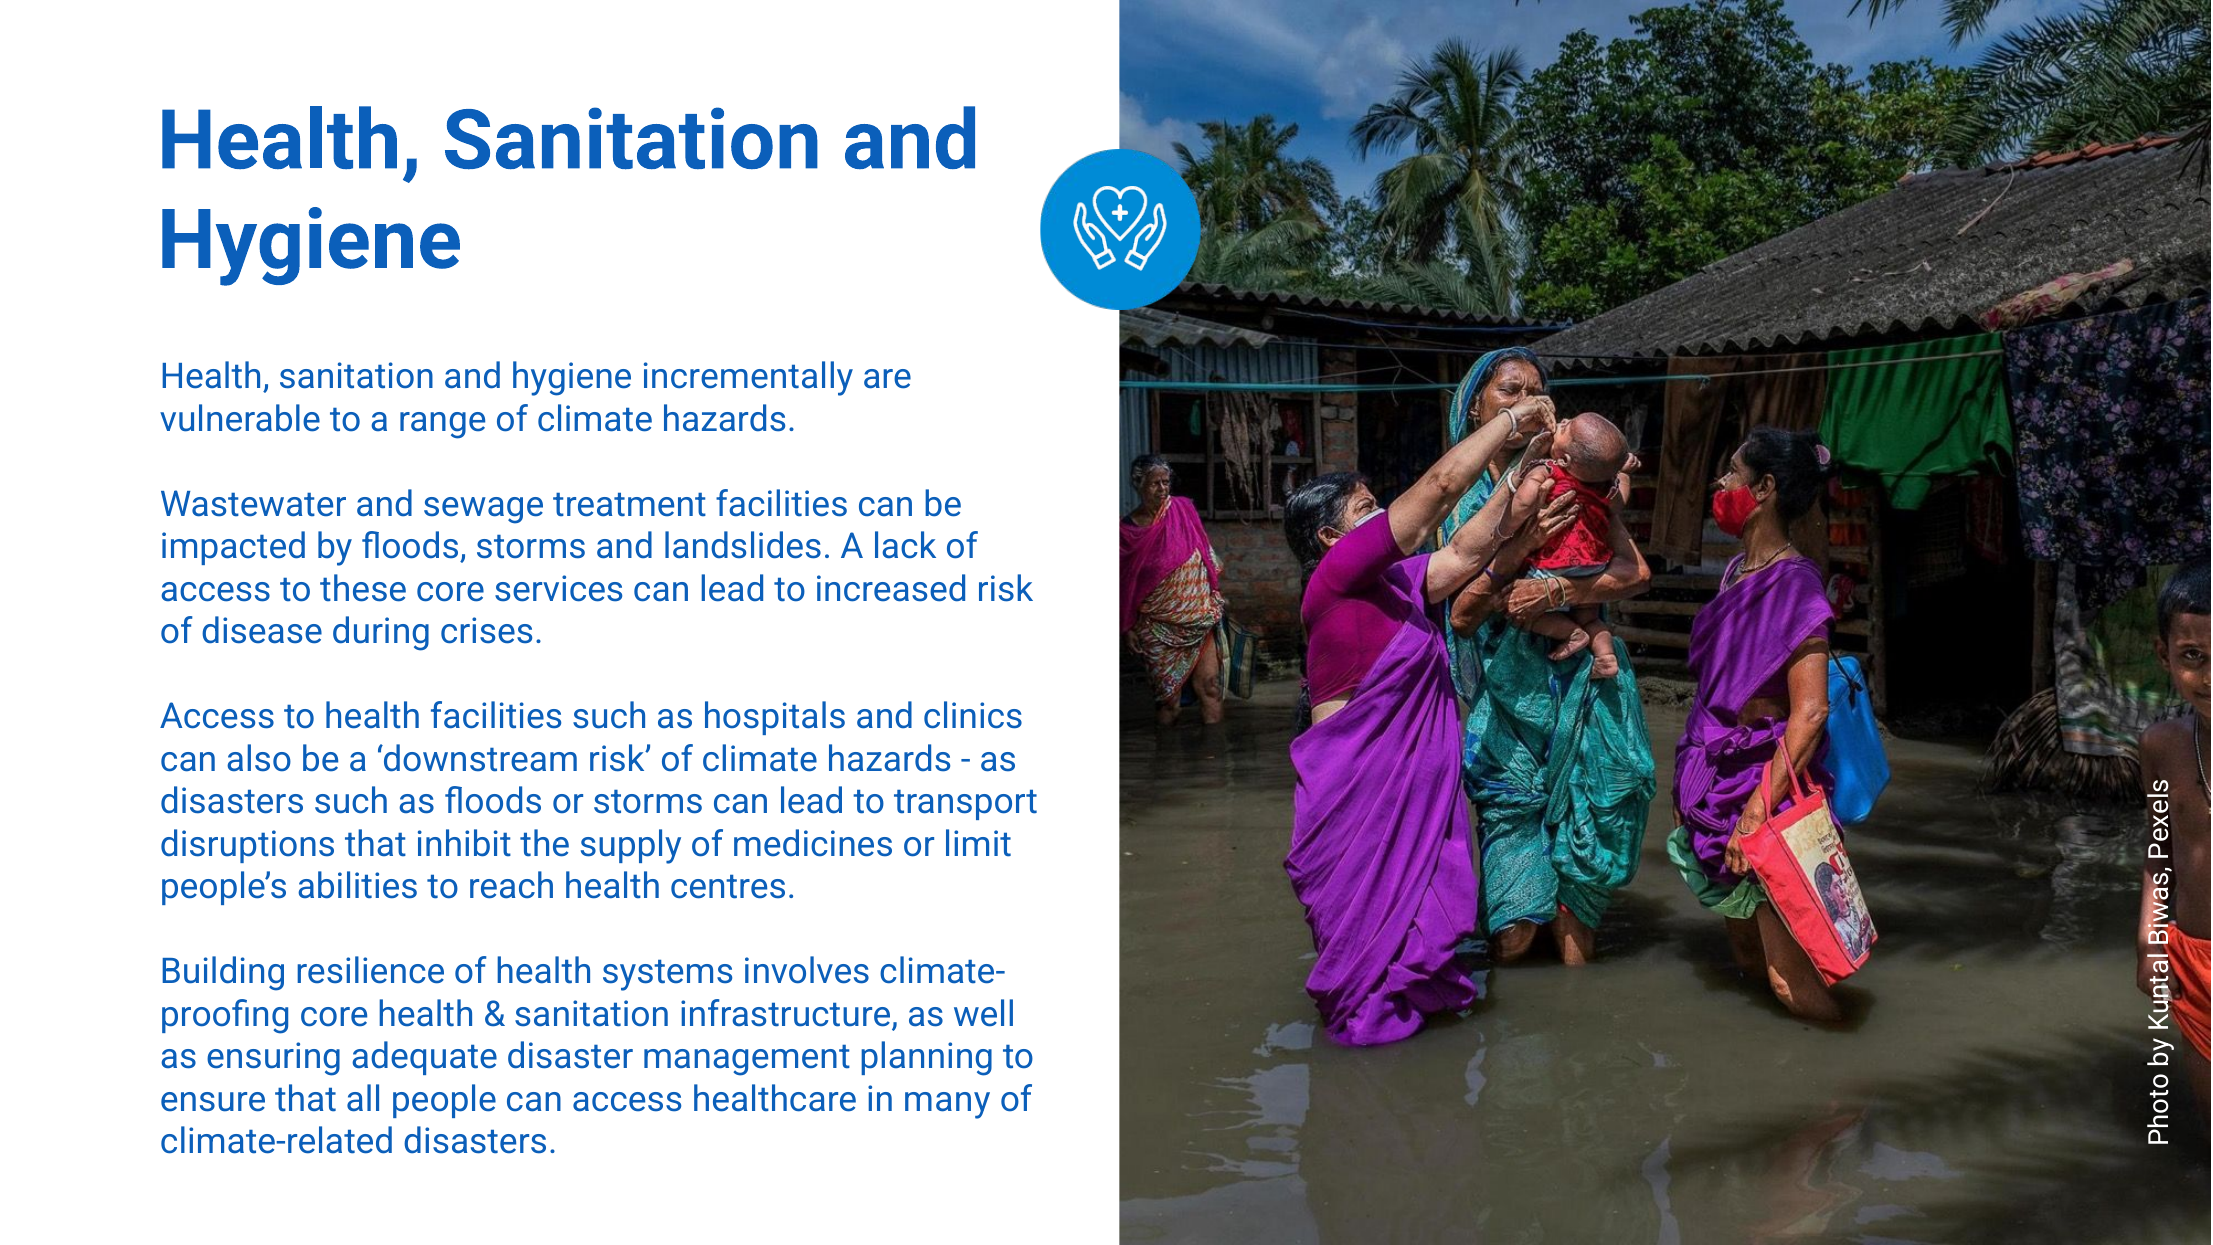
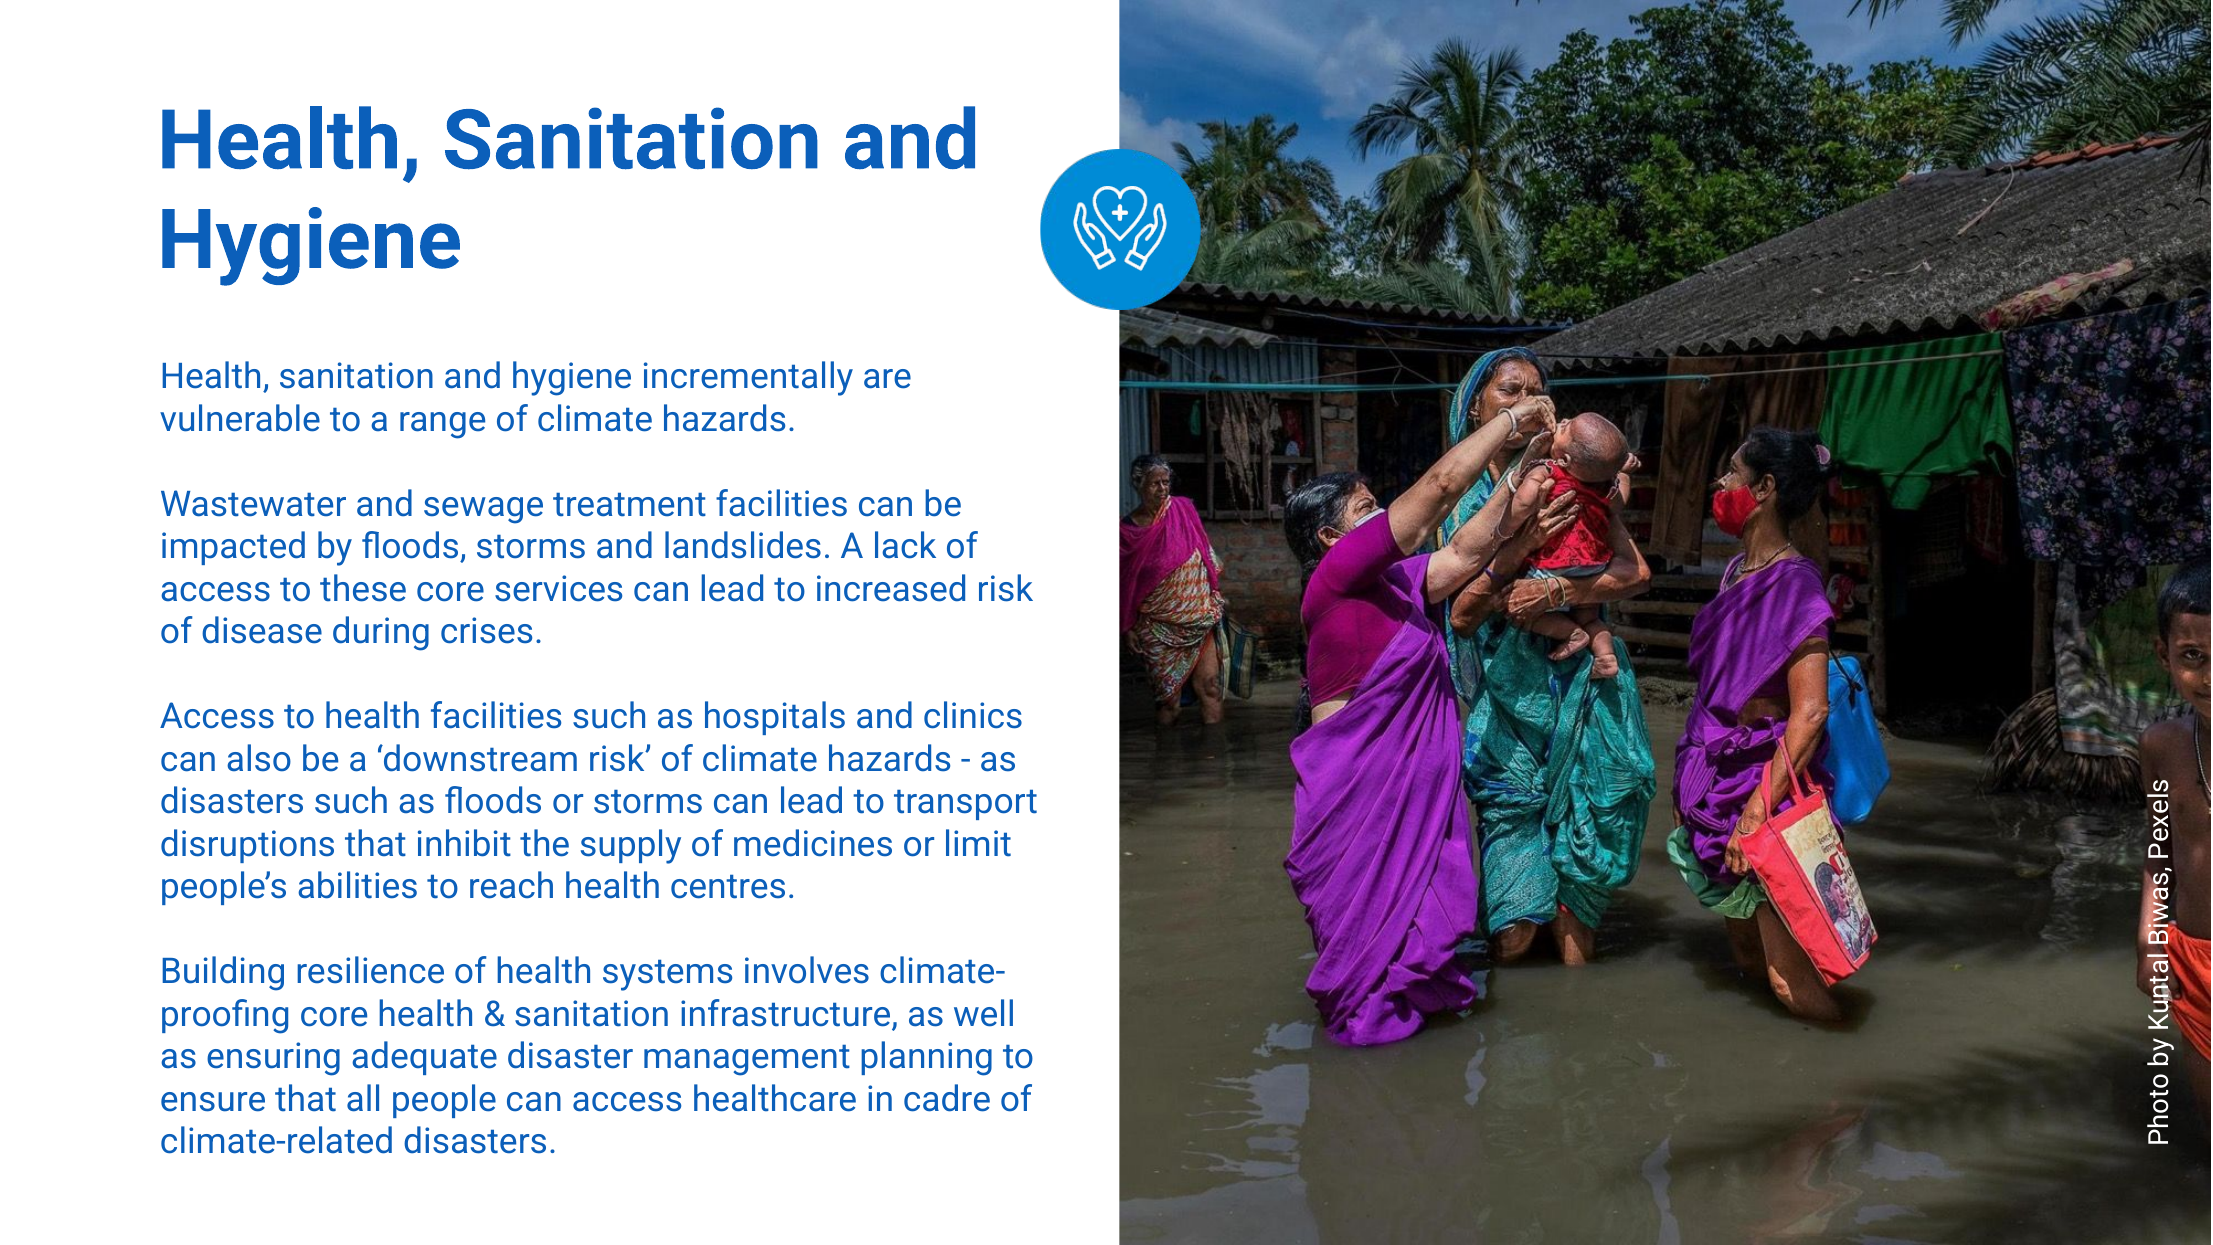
many: many -> cadre
